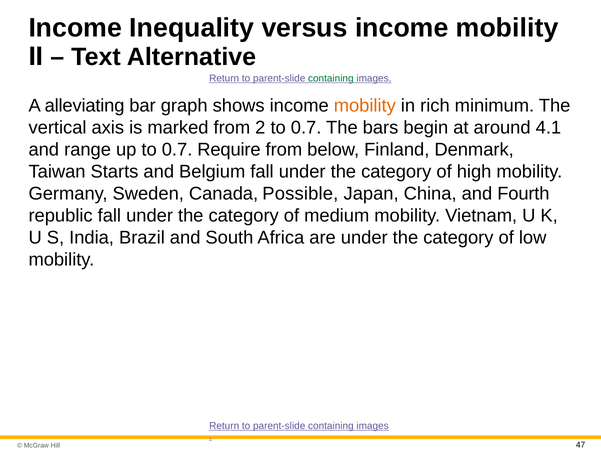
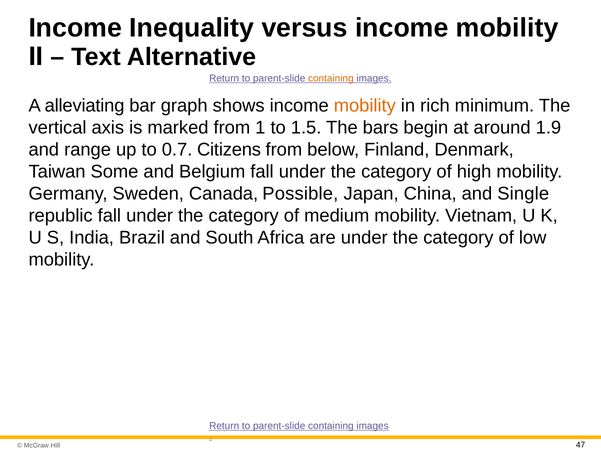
containing at (331, 78) colour: green -> orange
2: 2 -> 1
0.7 at (306, 127): 0.7 -> 1.5
4.1: 4.1 -> 1.9
Require: Require -> Citizens
Starts: Starts -> Some
Fourth: Fourth -> Single
